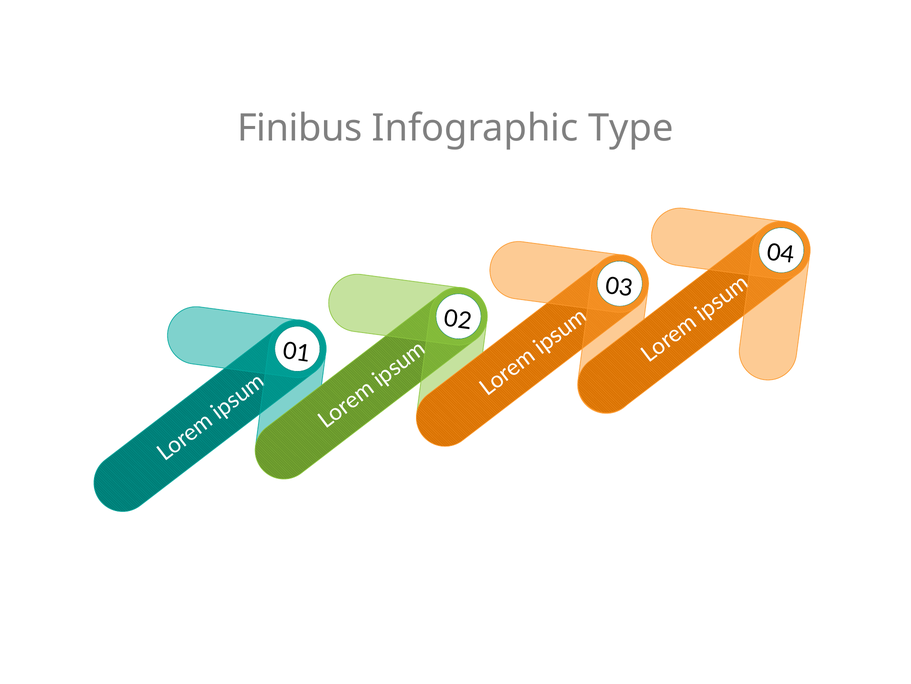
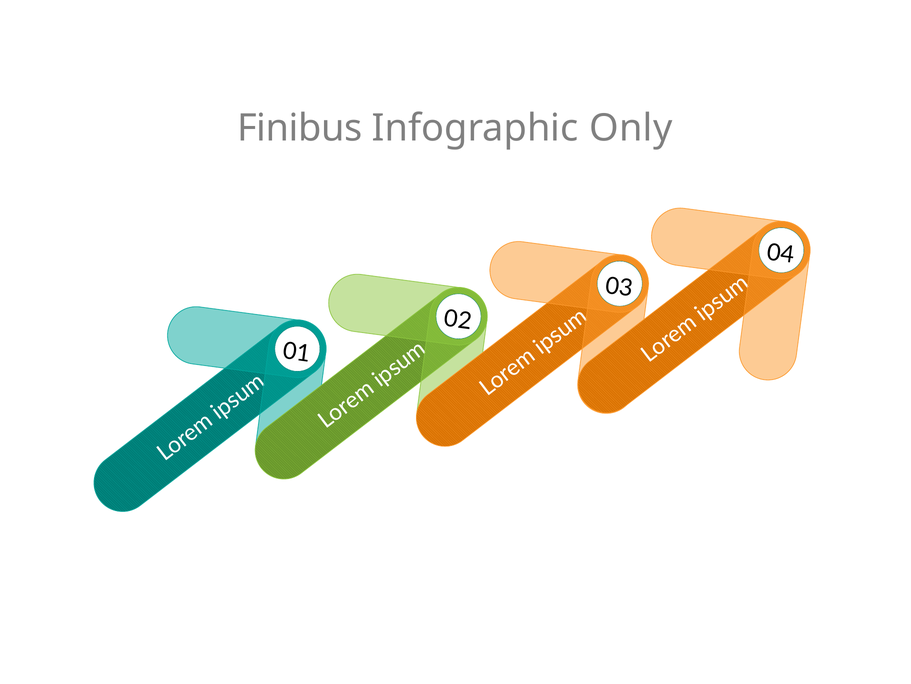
Type: Type -> Only
